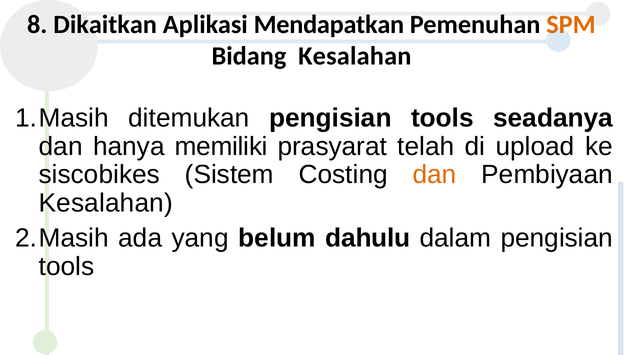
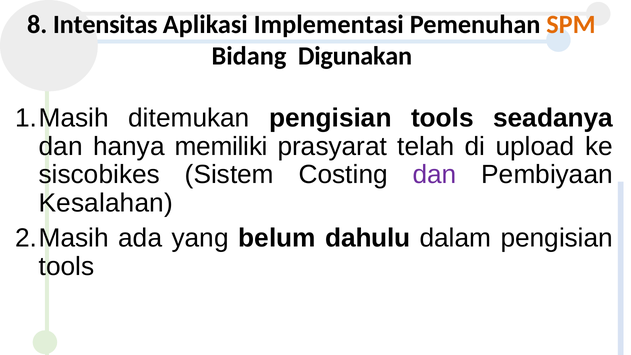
Dikaitkan: Dikaitkan -> Intensitas
Mendapatkan: Mendapatkan -> Implementasi
Bidang Kesalahan: Kesalahan -> Digunakan
dan at (435, 175) colour: orange -> purple
